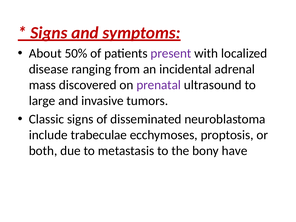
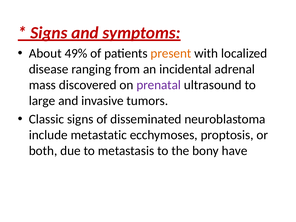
50%: 50% -> 49%
present colour: purple -> orange
trabeculae: trabeculae -> metastatic
